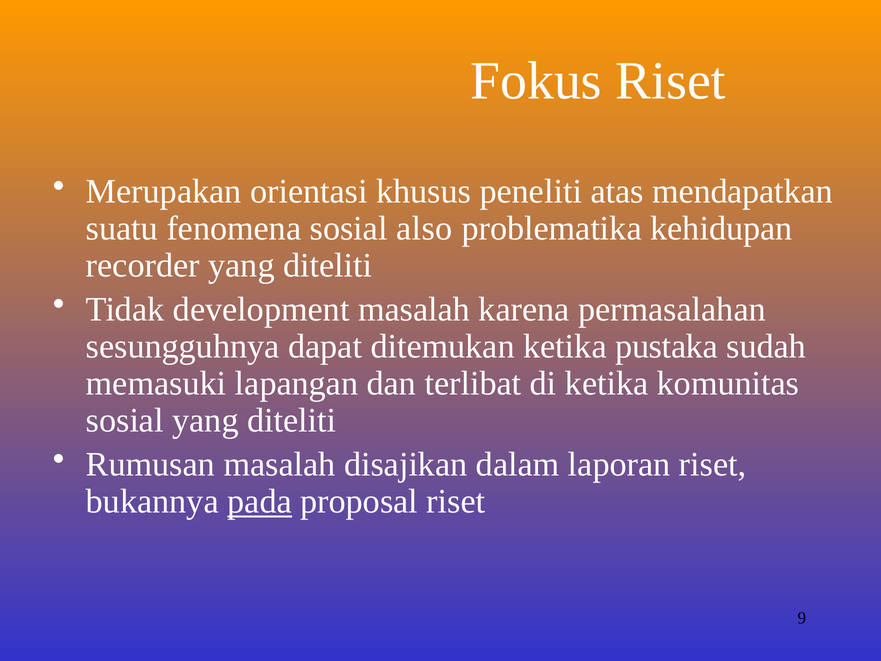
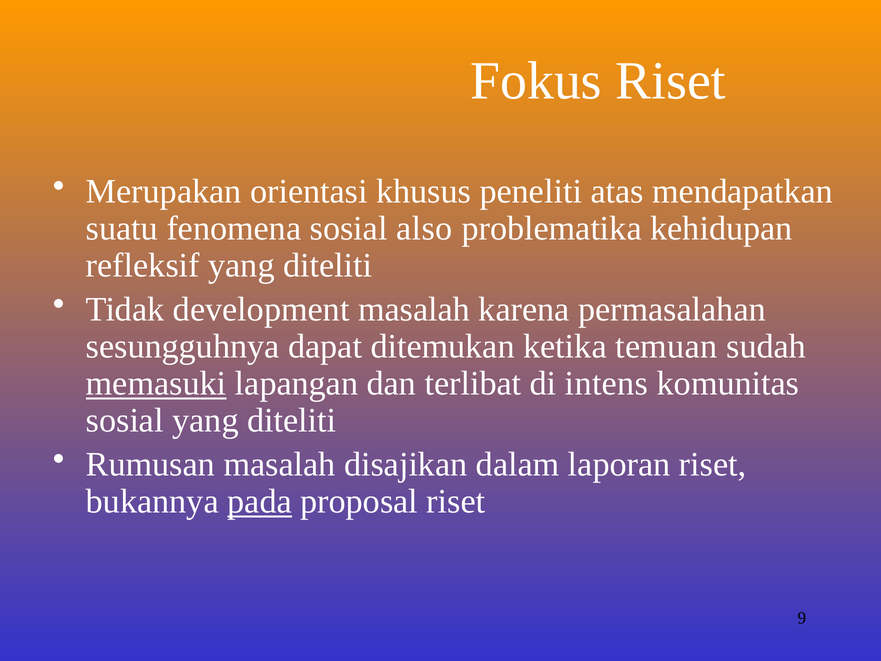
recorder: recorder -> refleksif
pustaka: pustaka -> temuan
memasuki underline: none -> present
di ketika: ketika -> intens
